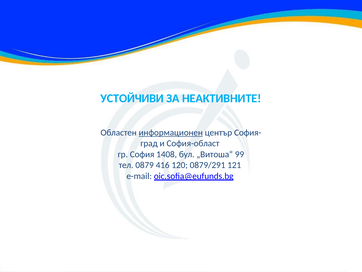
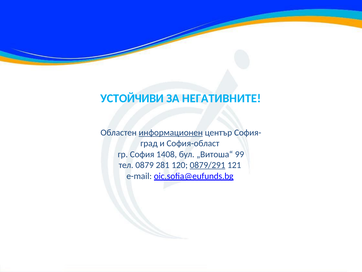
НЕАКТИВНИТЕ: НЕАКТИВНИТЕ -> НЕГАТИВНИТЕ
416: 416 -> 281
0879/291 underline: none -> present
